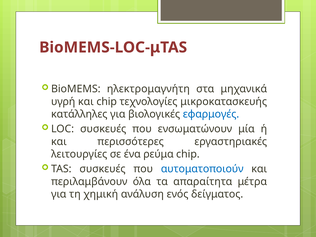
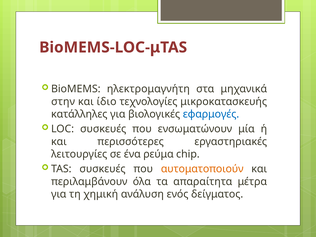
υγρή: υγρή -> στην
και chip: chip -> ίδιο
αυτοματοποιούν colour: blue -> orange
